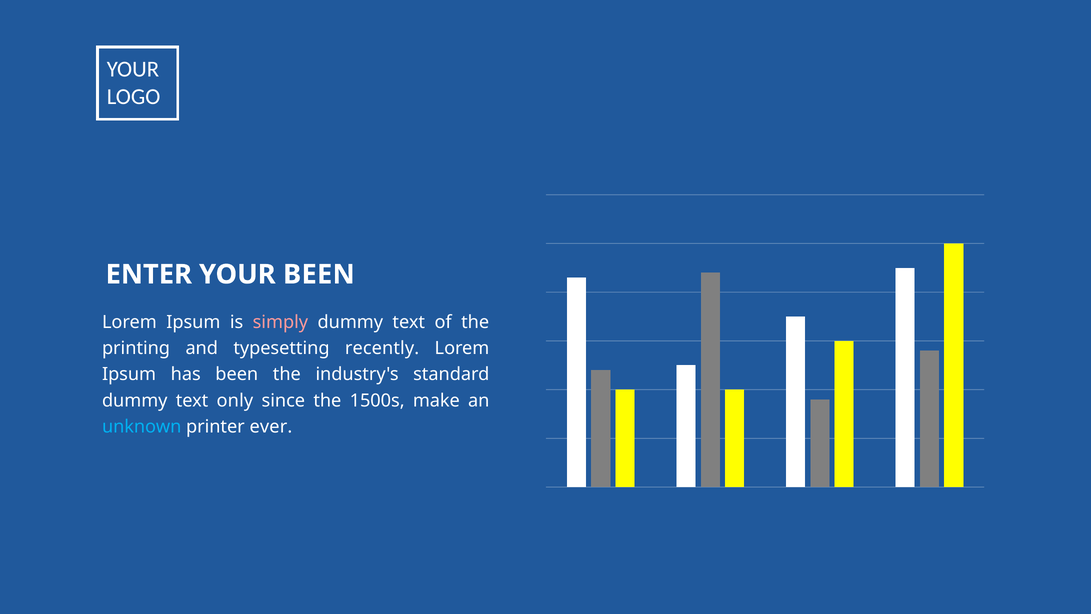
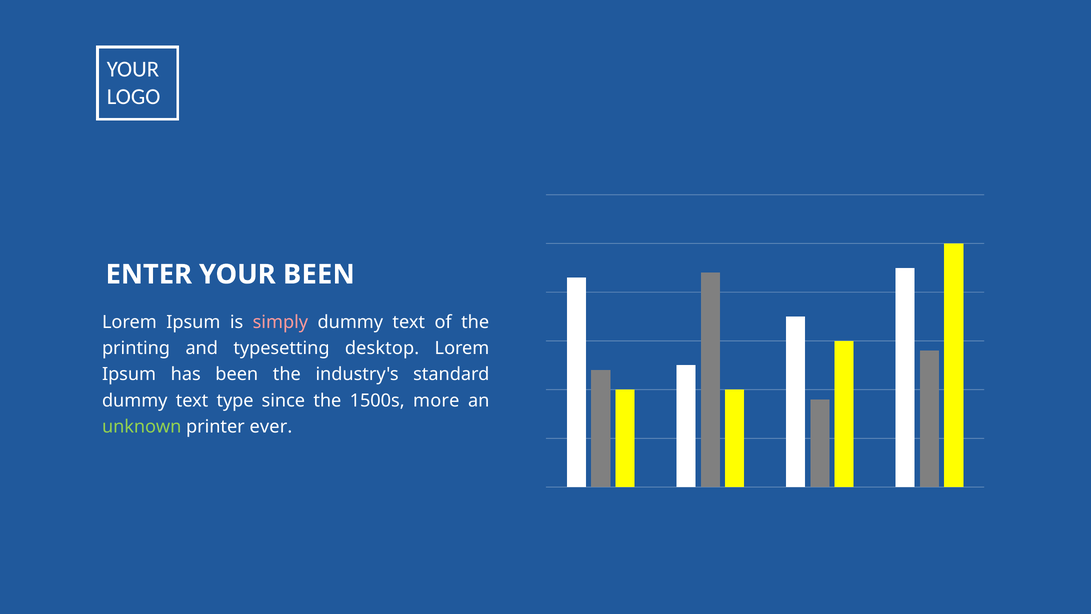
recently: recently -> desktop
only: only -> type
make: make -> more
unknown colour: light blue -> light green
